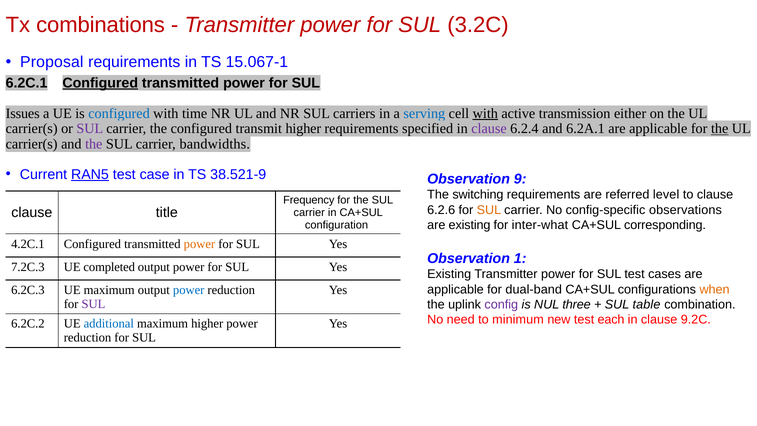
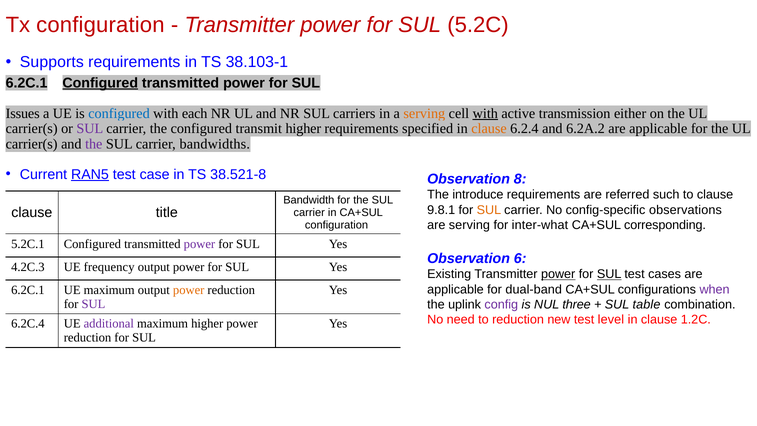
Tx combinations: combinations -> configuration
3.2C: 3.2C -> 5.2C
Proposal: Proposal -> Supports
15.067-1: 15.067-1 -> 38.103-1
time: time -> each
serving at (424, 113) colour: blue -> orange
clause at (489, 129) colour: purple -> orange
6.2A.1: 6.2A.1 -> 6.2A.2
the at (720, 129) underline: present -> none
38.521-9: 38.521-9 -> 38.521-8
9: 9 -> 8
switching: switching -> introduce
level: level -> such
Frequency: Frequency -> Bandwidth
6.2.6: 6.2.6 -> 9.8.1
are existing: existing -> serving
4.2C.1: 4.2C.1 -> 5.2C.1
power at (199, 244) colour: orange -> purple
1: 1 -> 6
7.2C.3: 7.2C.3 -> 4.2C.3
completed: completed -> frequency
power at (558, 274) underline: none -> present
SUL at (609, 274) underline: none -> present
when colour: orange -> purple
6.2C.3 at (28, 290): 6.2C.3 -> 6.2C.1
power at (189, 290) colour: blue -> orange
to minimum: minimum -> reduction
each: each -> level
9.2C: 9.2C -> 1.2C
6.2C.2: 6.2C.2 -> 6.2C.4
additional colour: blue -> purple
